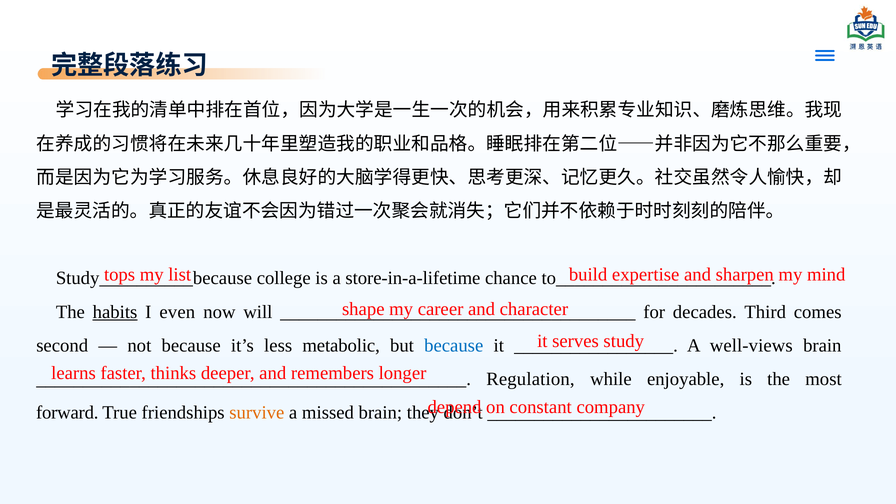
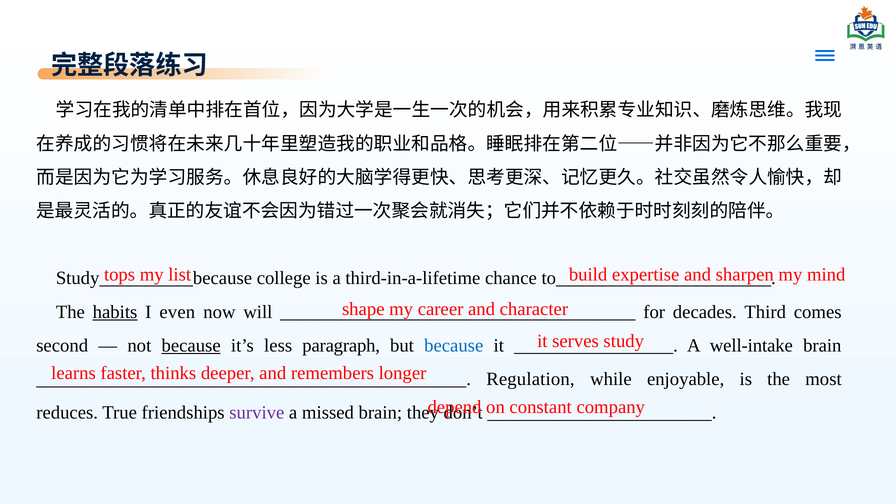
store-in-a-lifetime: store-in-a-lifetime -> third-in-a-lifetime
because at (191, 346) underline: none -> present
metabolic: metabolic -> paragraph
well-views: well-views -> well-intake
forward: forward -> reduces
survive colour: orange -> purple
